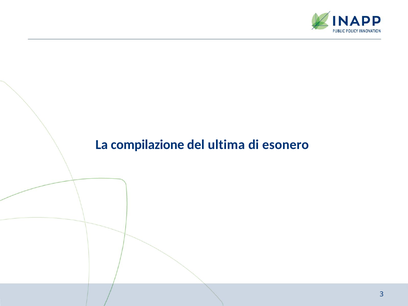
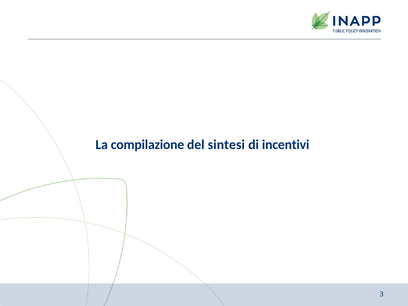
ultima: ultima -> sintesi
esonero: esonero -> incentivi
